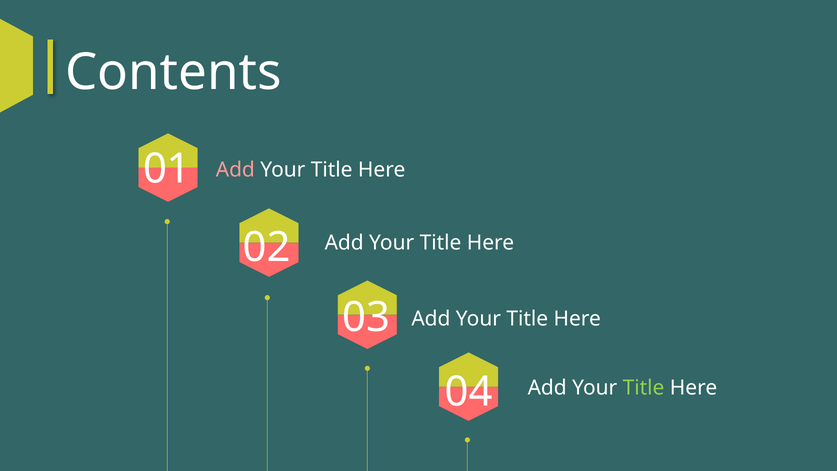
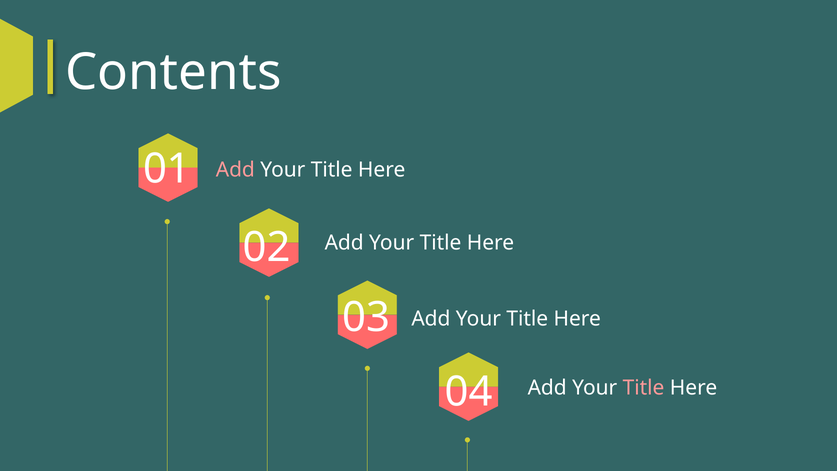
Title at (644, 388) colour: light green -> pink
